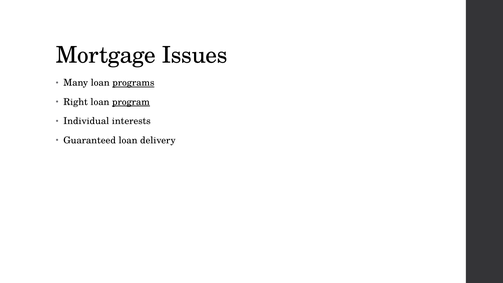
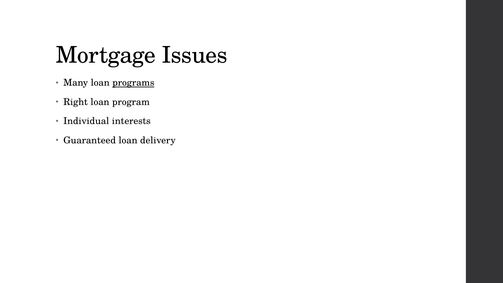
program underline: present -> none
